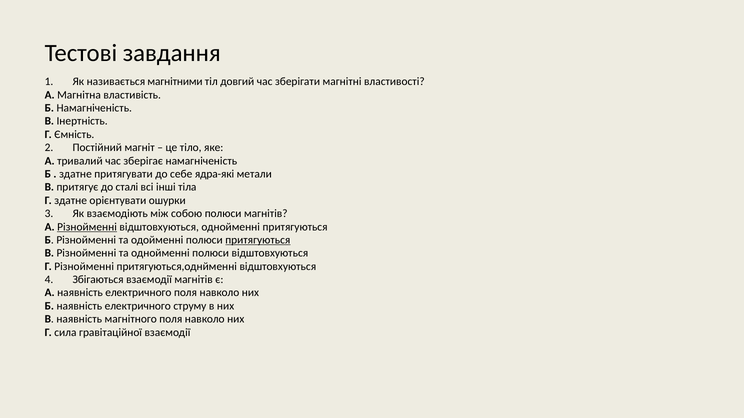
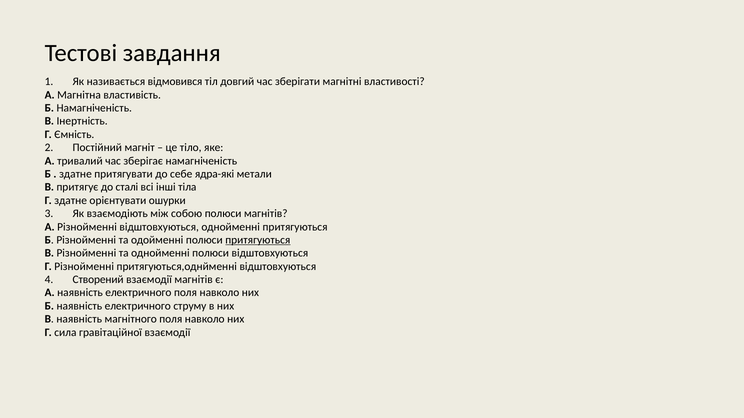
магнітними: магнітними -> відмовився
Різнойменні at (87, 227) underline: present -> none
Збігаються: Збігаються -> Створений
